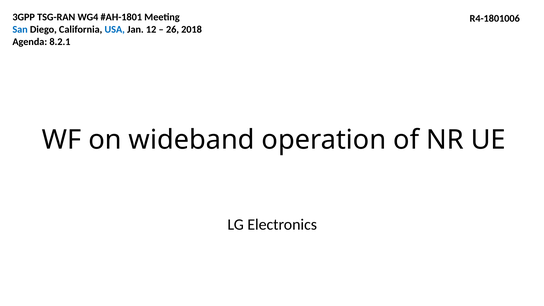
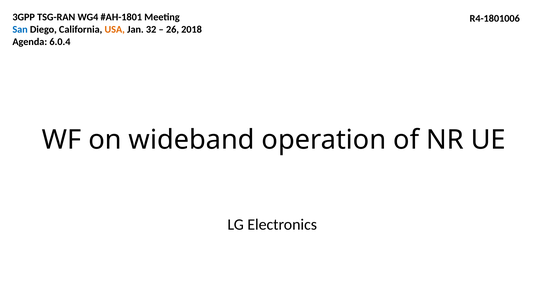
USA colour: blue -> orange
12: 12 -> 32
8.2.1: 8.2.1 -> 6.0.4
